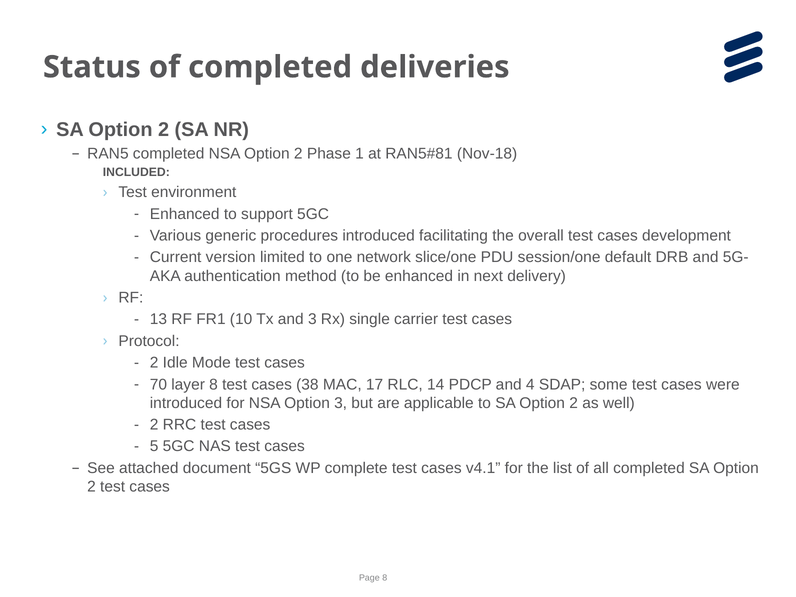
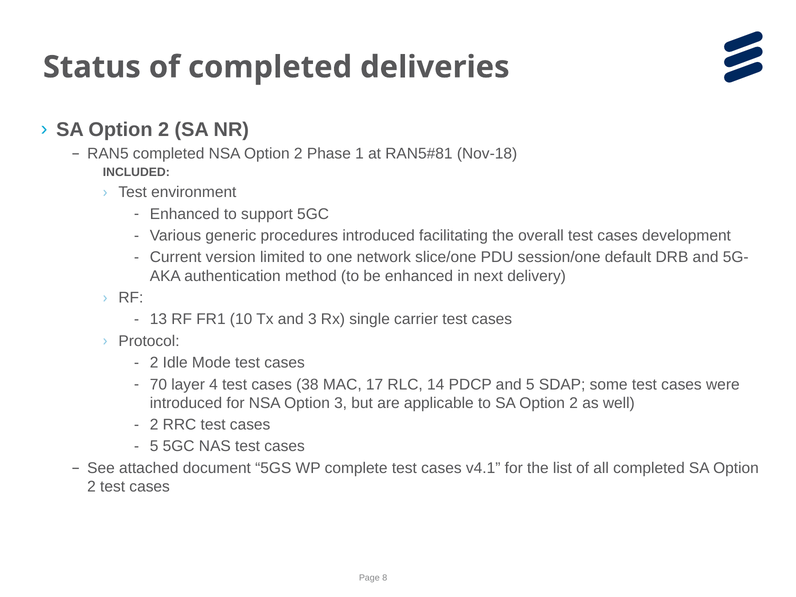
layer 8: 8 -> 4
and 4: 4 -> 5
